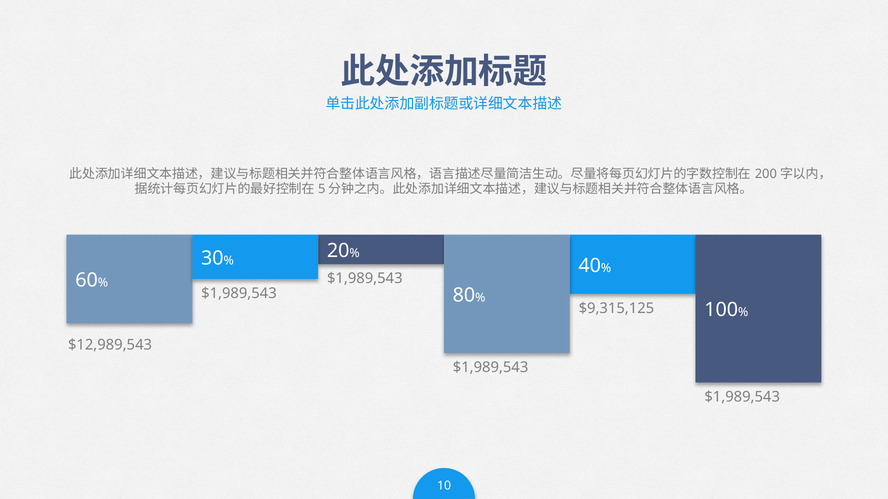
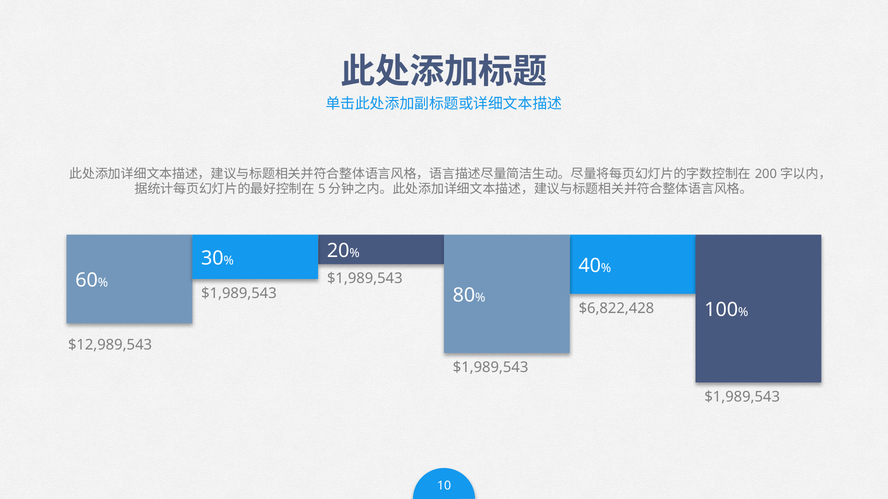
$9,315,125: $9,315,125 -> $6,822,428
